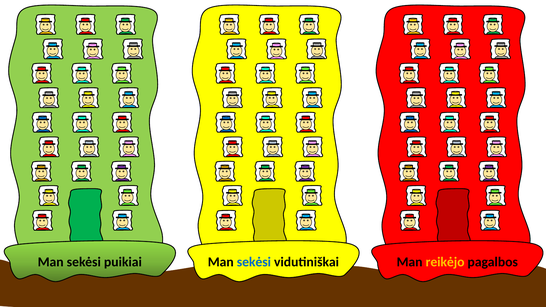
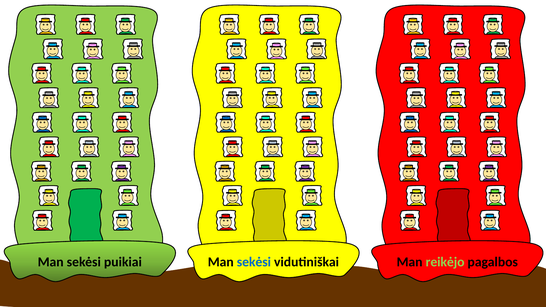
reikėjo colour: yellow -> light green
